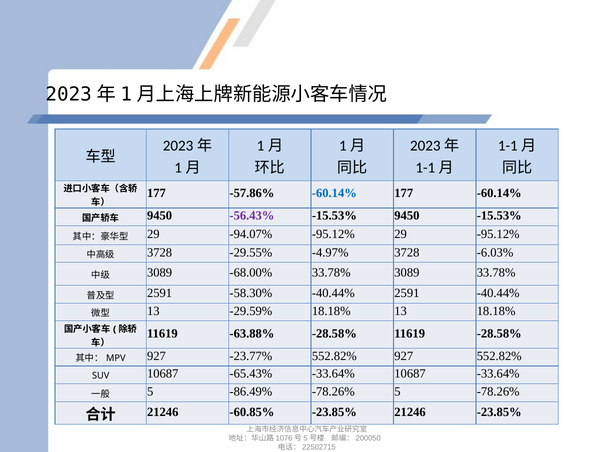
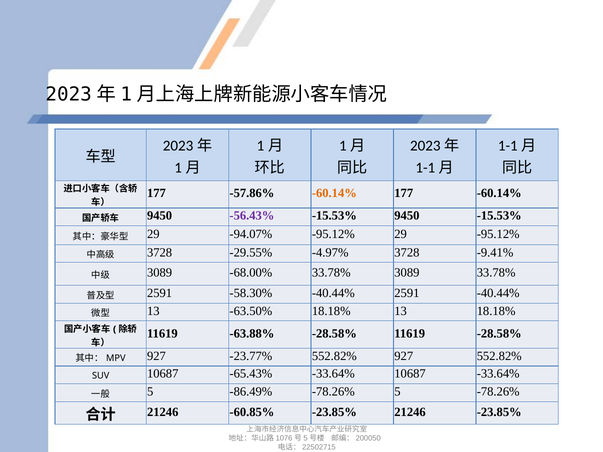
-60.14% at (334, 193) colour: blue -> orange
-6.03%: -6.03% -> -9.41%
-29.59%: -29.59% -> -63.50%
